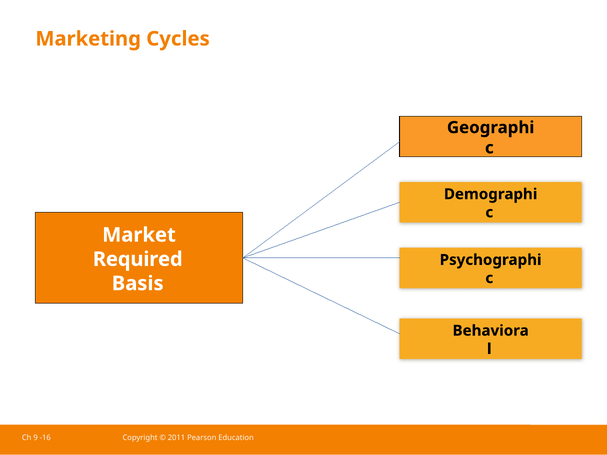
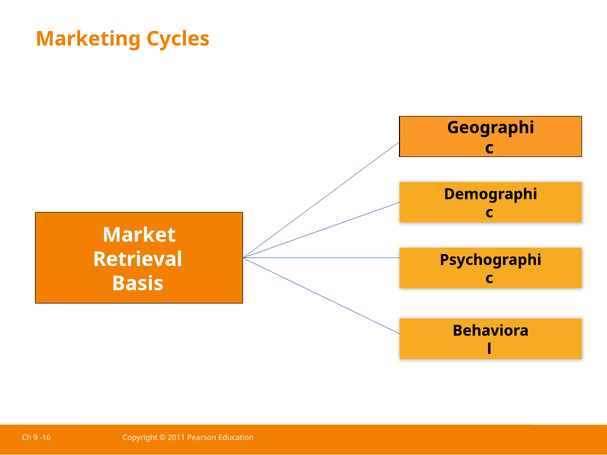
Required: Required -> Retrieval
